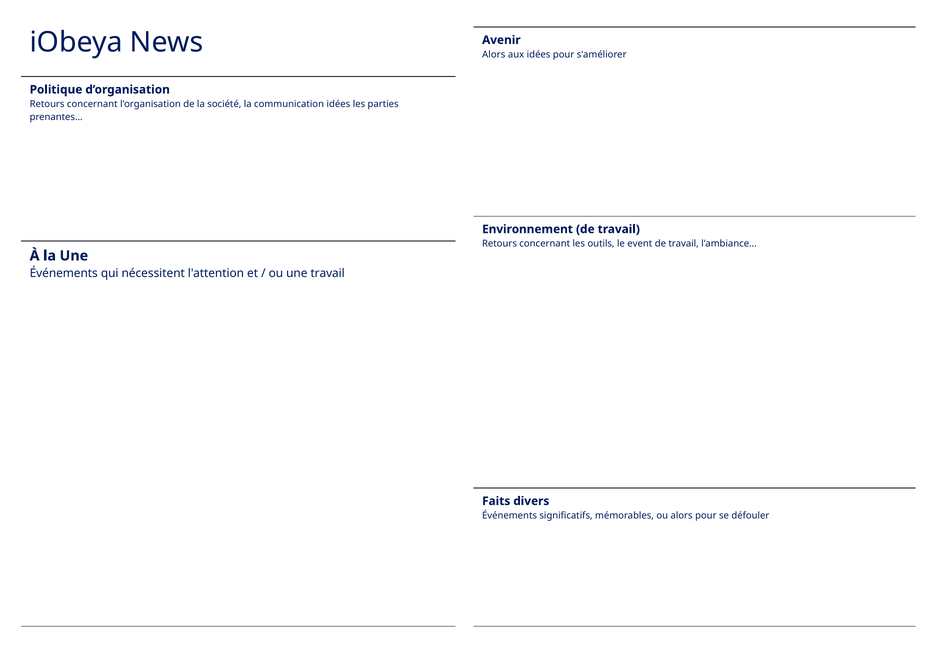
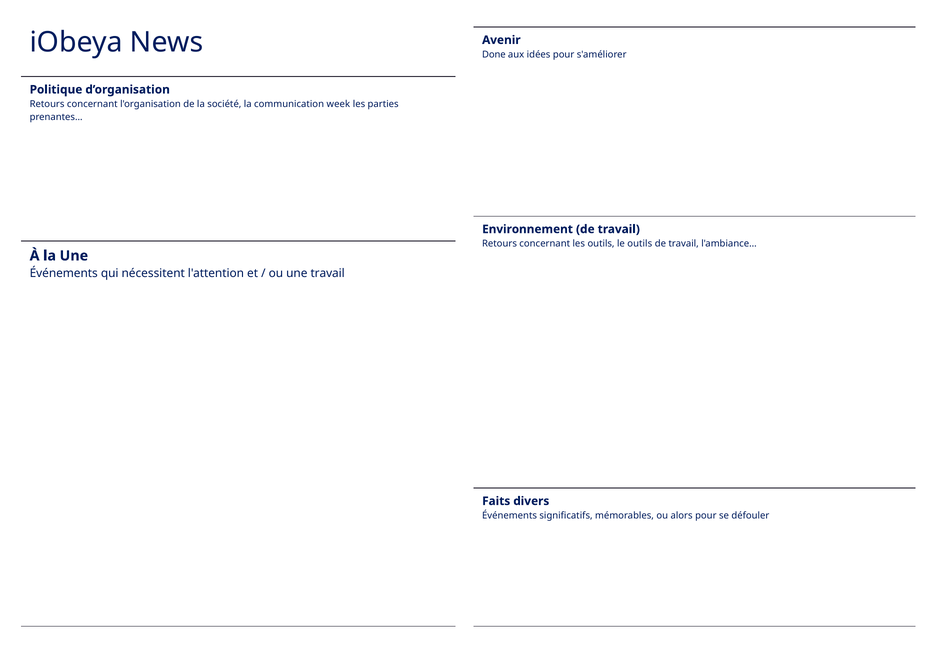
Alors at (494, 55): Alors -> Done
communication idées: idées -> week
le event: event -> outils
